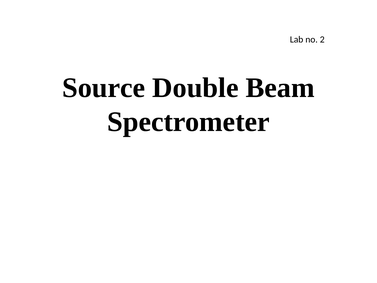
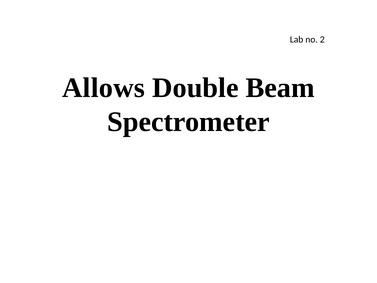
Source: Source -> Allows
